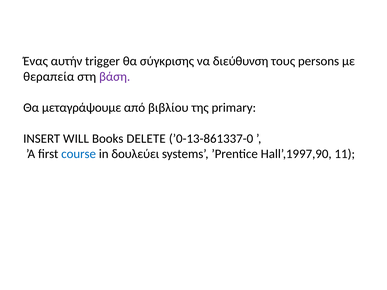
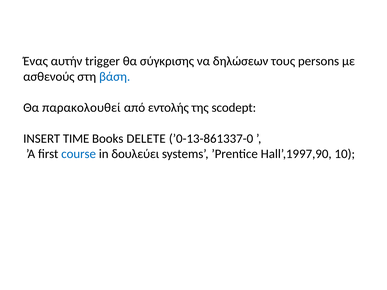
διεύθυνση: διεύθυνση -> δηλώσεων
θεραπεία: θεραπεία -> ασθενούς
βάση colour: purple -> blue
μεταγράψουμε: μεταγράψουμε -> παρακολουθεί
βιβλίου: βιβλίου -> εντολής
primary: primary -> scodept
WILL: WILL -> TIME
11: 11 -> 10
